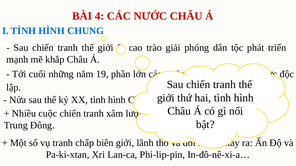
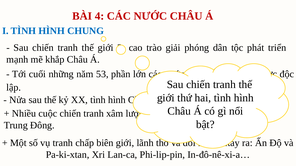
19: 19 -> 53
